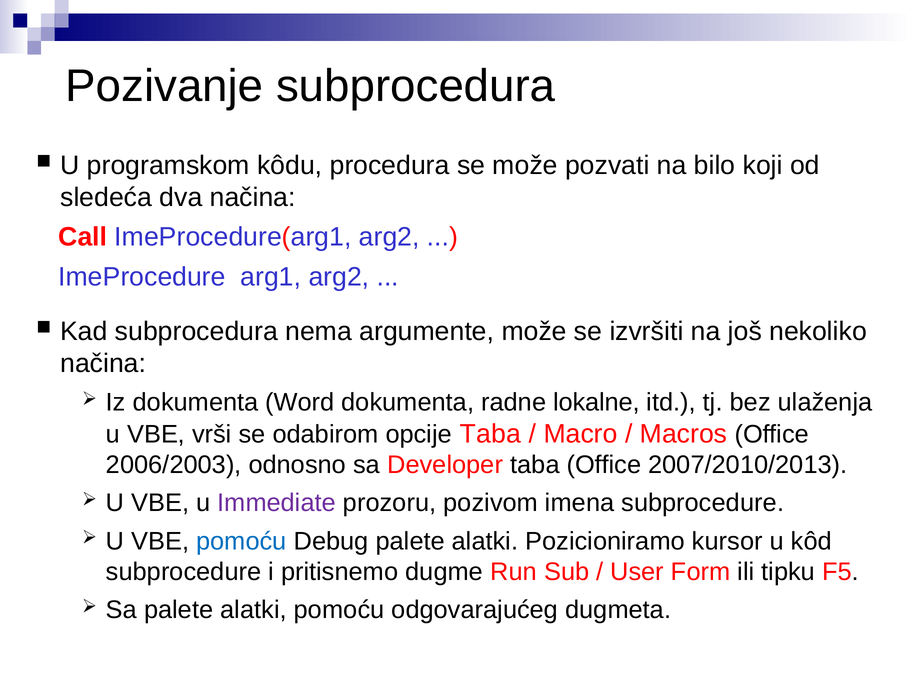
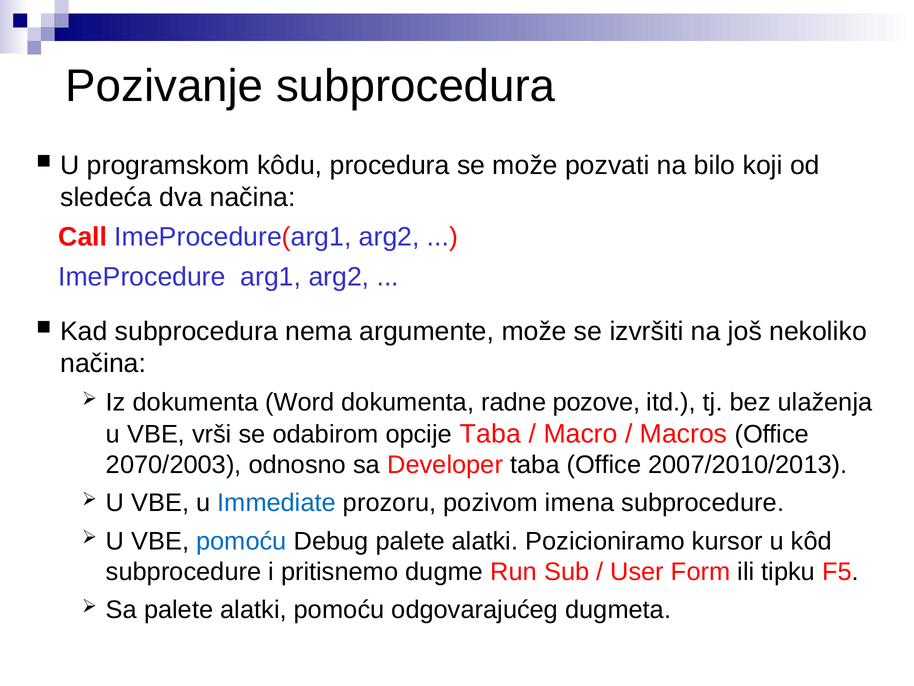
lokalne: lokalne -> pozove
2006/2003: 2006/2003 -> 2070/2003
Immediate colour: purple -> blue
